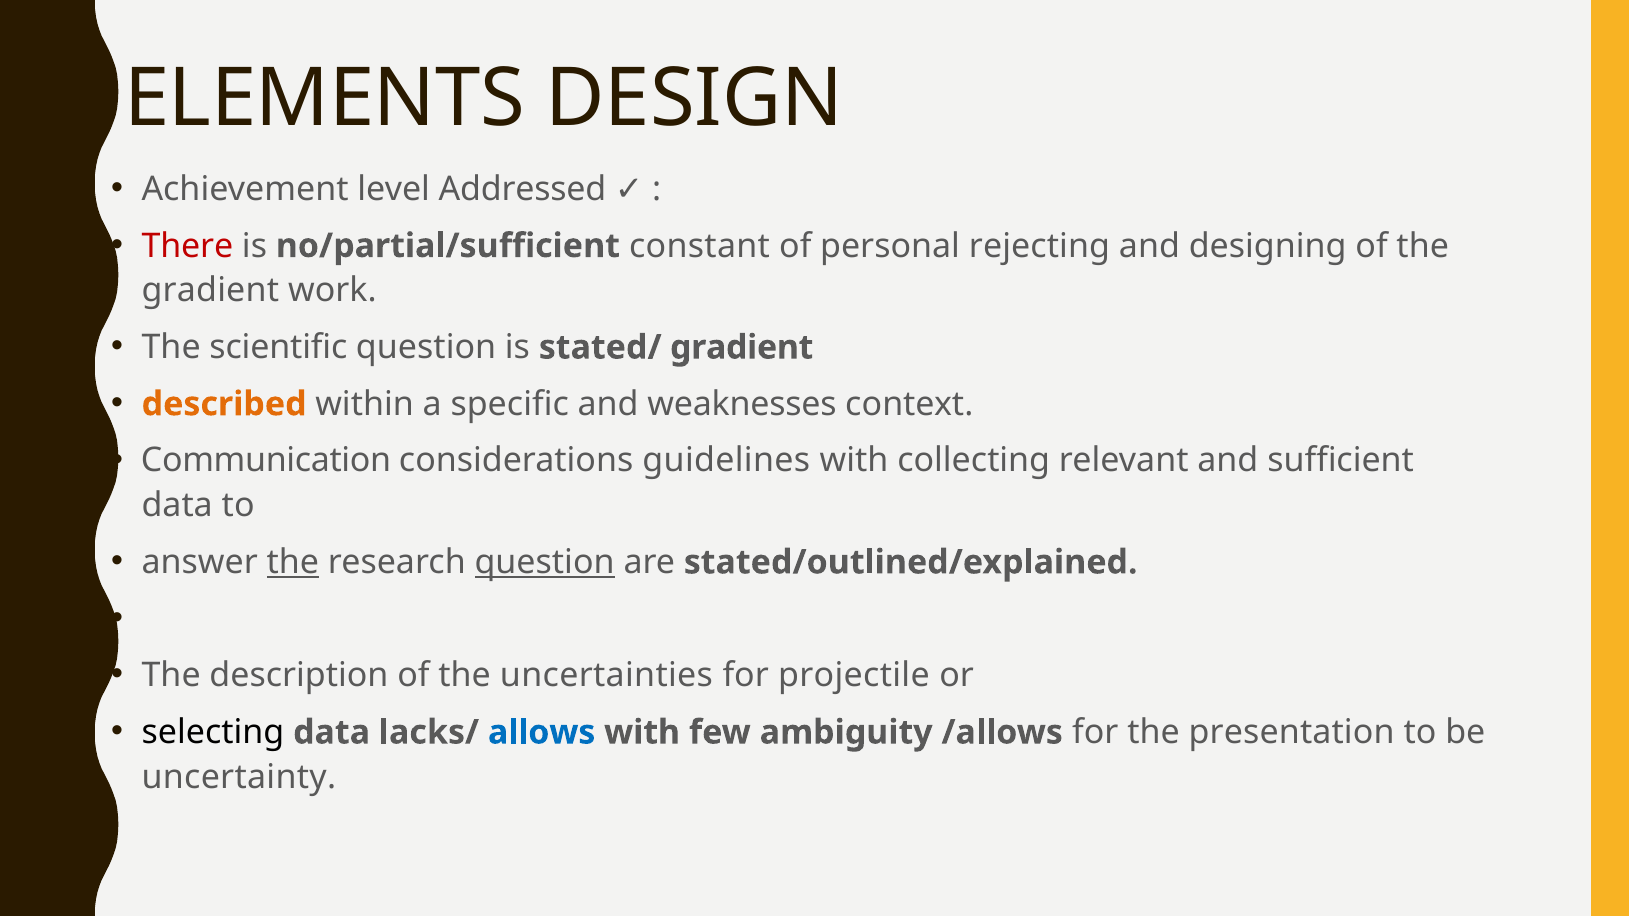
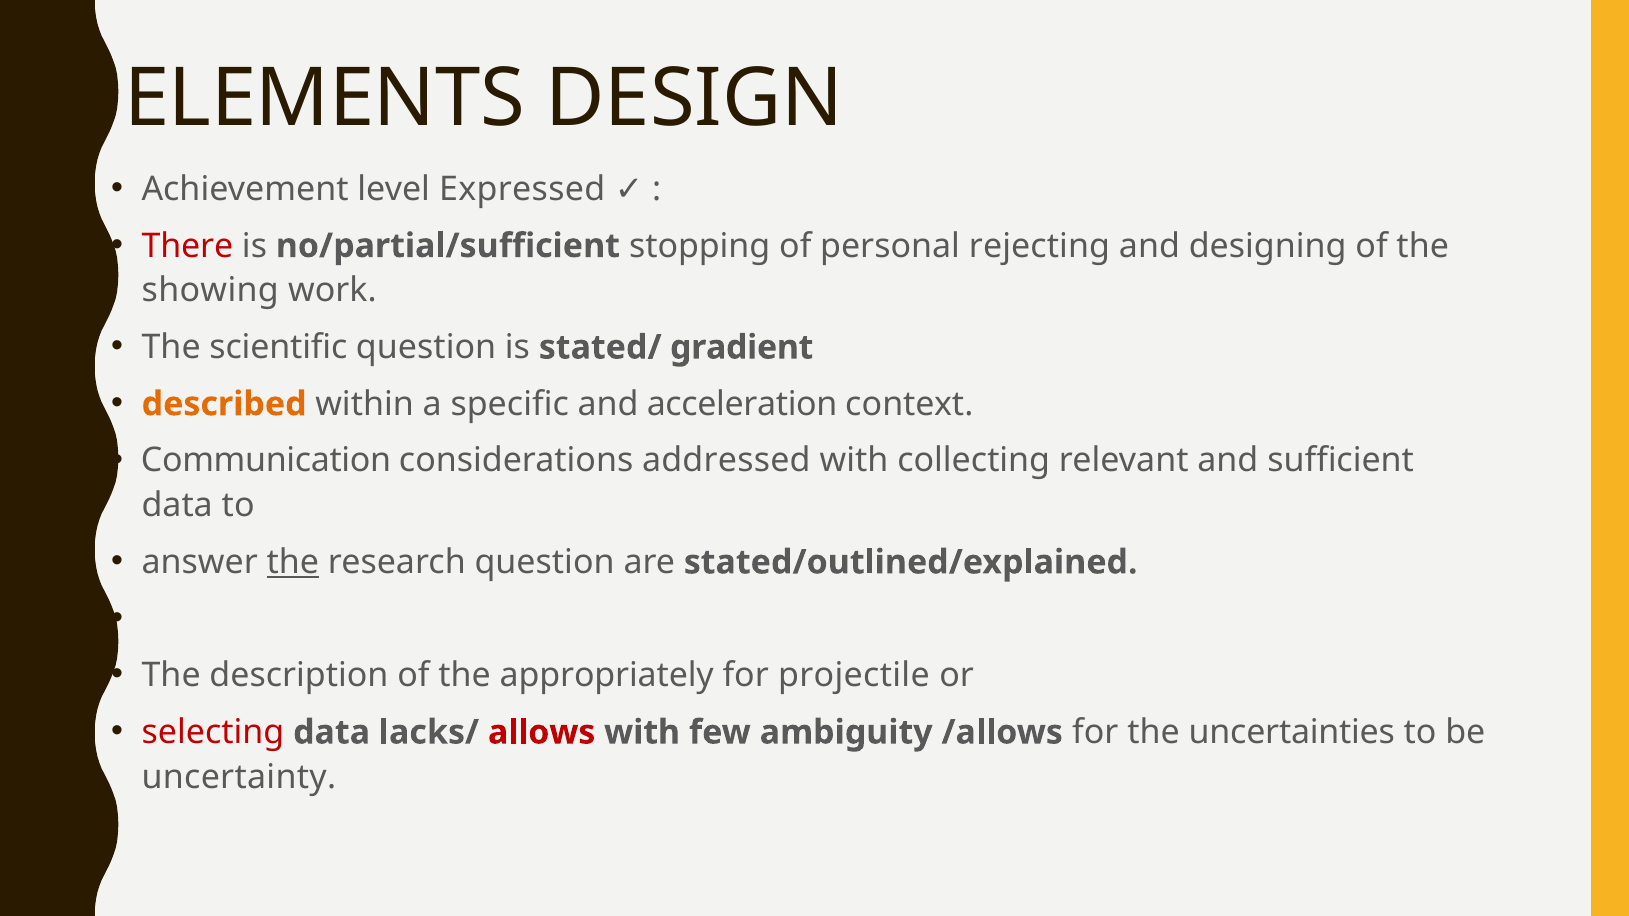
Addressed: Addressed -> Expressed
constant: constant -> stopping
gradient at (210, 291): gradient -> showing
weaknesses: weaknesses -> acceleration
guidelines: guidelines -> addressed
question at (545, 562) underline: present -> none
uncertainties: uncertainties -> appropriately
selecting colour: black -> red
allows colour: blue -> red
presentation: presentation -> uncertainties
